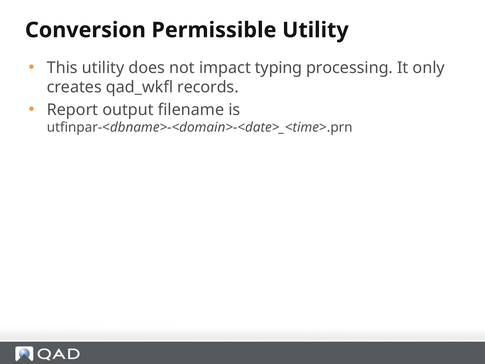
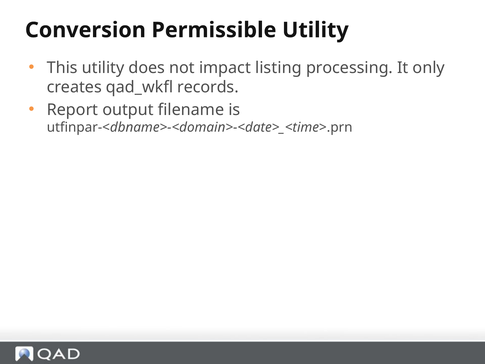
typing: typing -> listing
